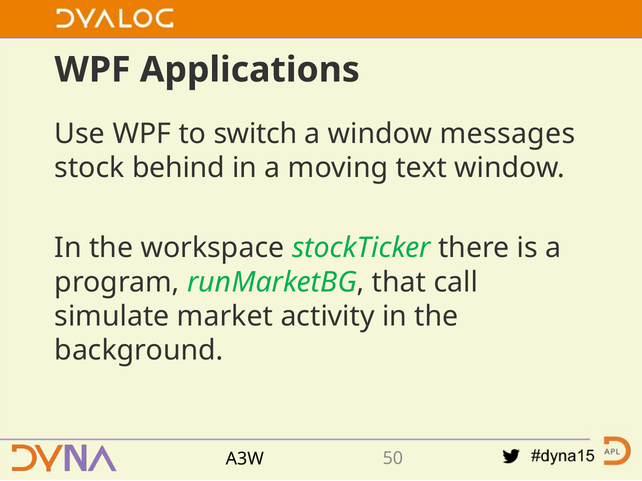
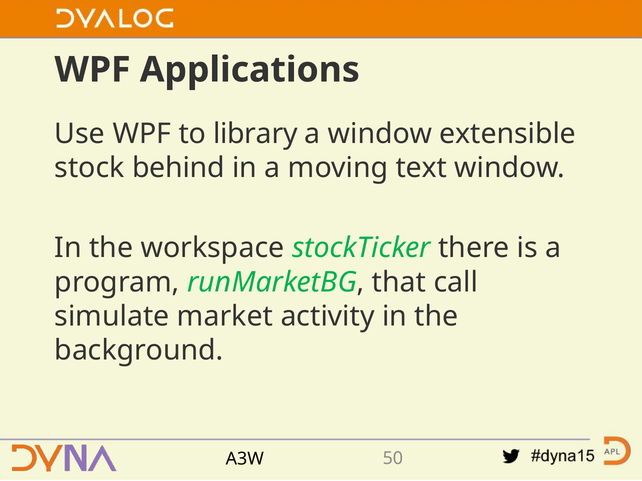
switch: switch -> library
messages: messages -> extensible
